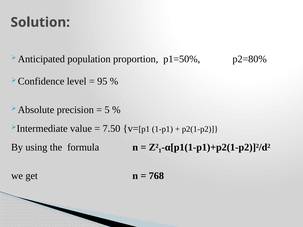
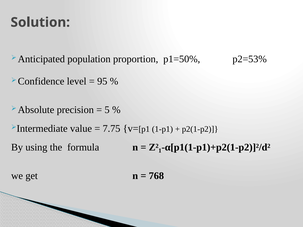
p2=80%: p2=80% -> p2=53%
7.50: 7.50 -> 7.75
